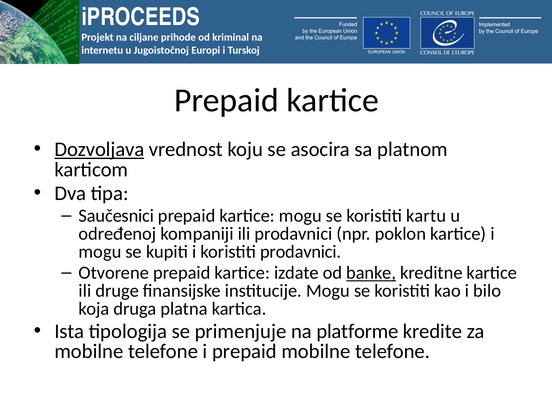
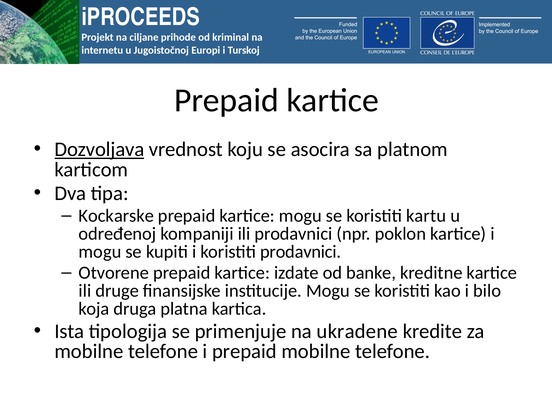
Saučesnici: Saučesnici -> Kockarske
banke underline: present -> none
platforme: platforme -> ukradene
